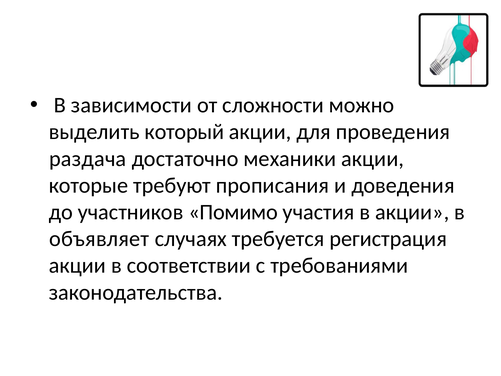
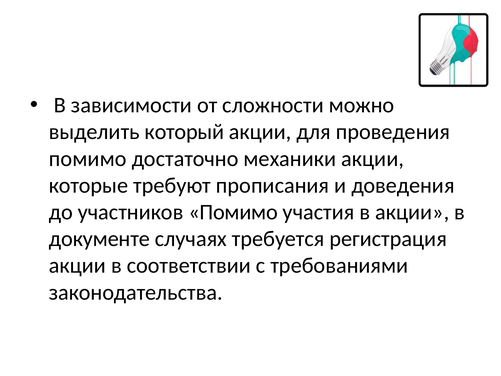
раздача at (88, 159): раздача -> помимо
объявляет: объявляет -> документе
